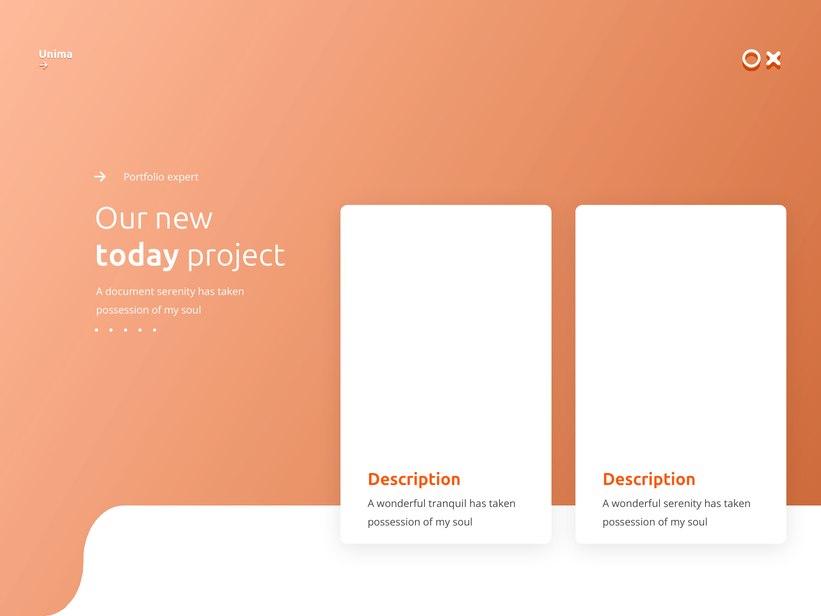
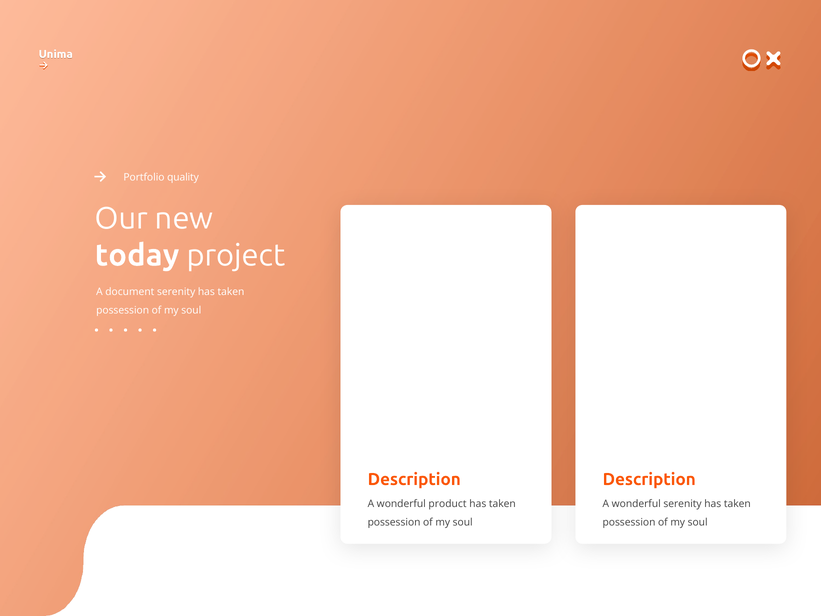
expert: expert -> quality
tranquil: tranquil -> product
